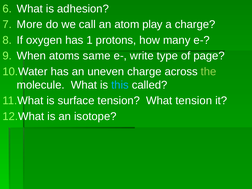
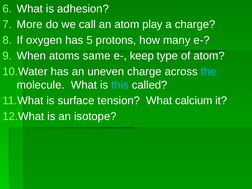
1: 1 -> 5
write: write -> keep
of page: page -> atom
the colour: light green -> light blue
What tension: tension -> calcium
